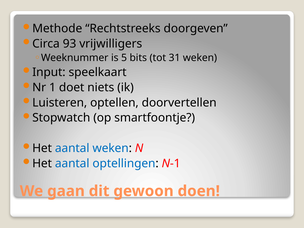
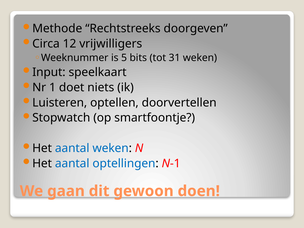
93: 93 -> 12
